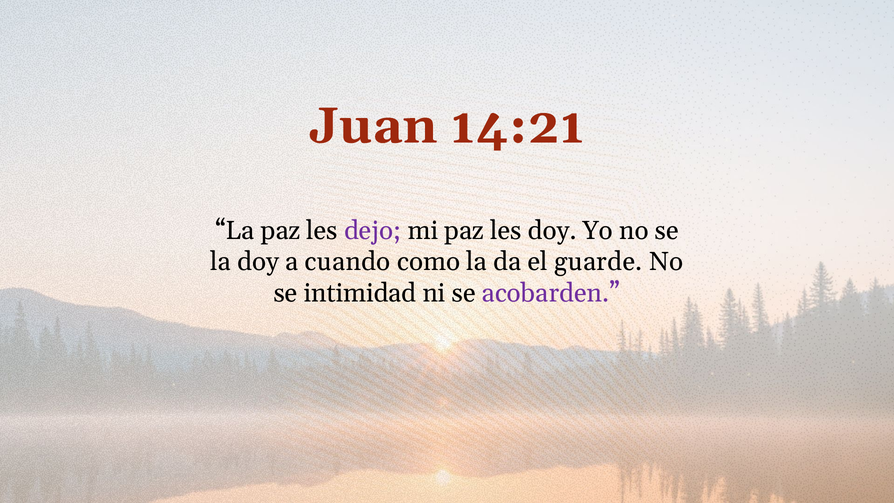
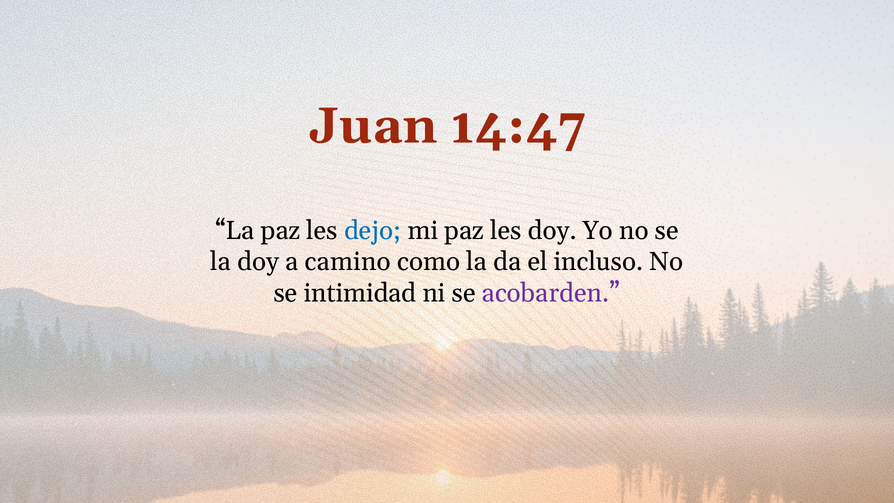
14:21: 14:21 -> 14:47
dejo colour: purple -> blue
cuando: cuando -> camino
guarde: guarde -> incluso
